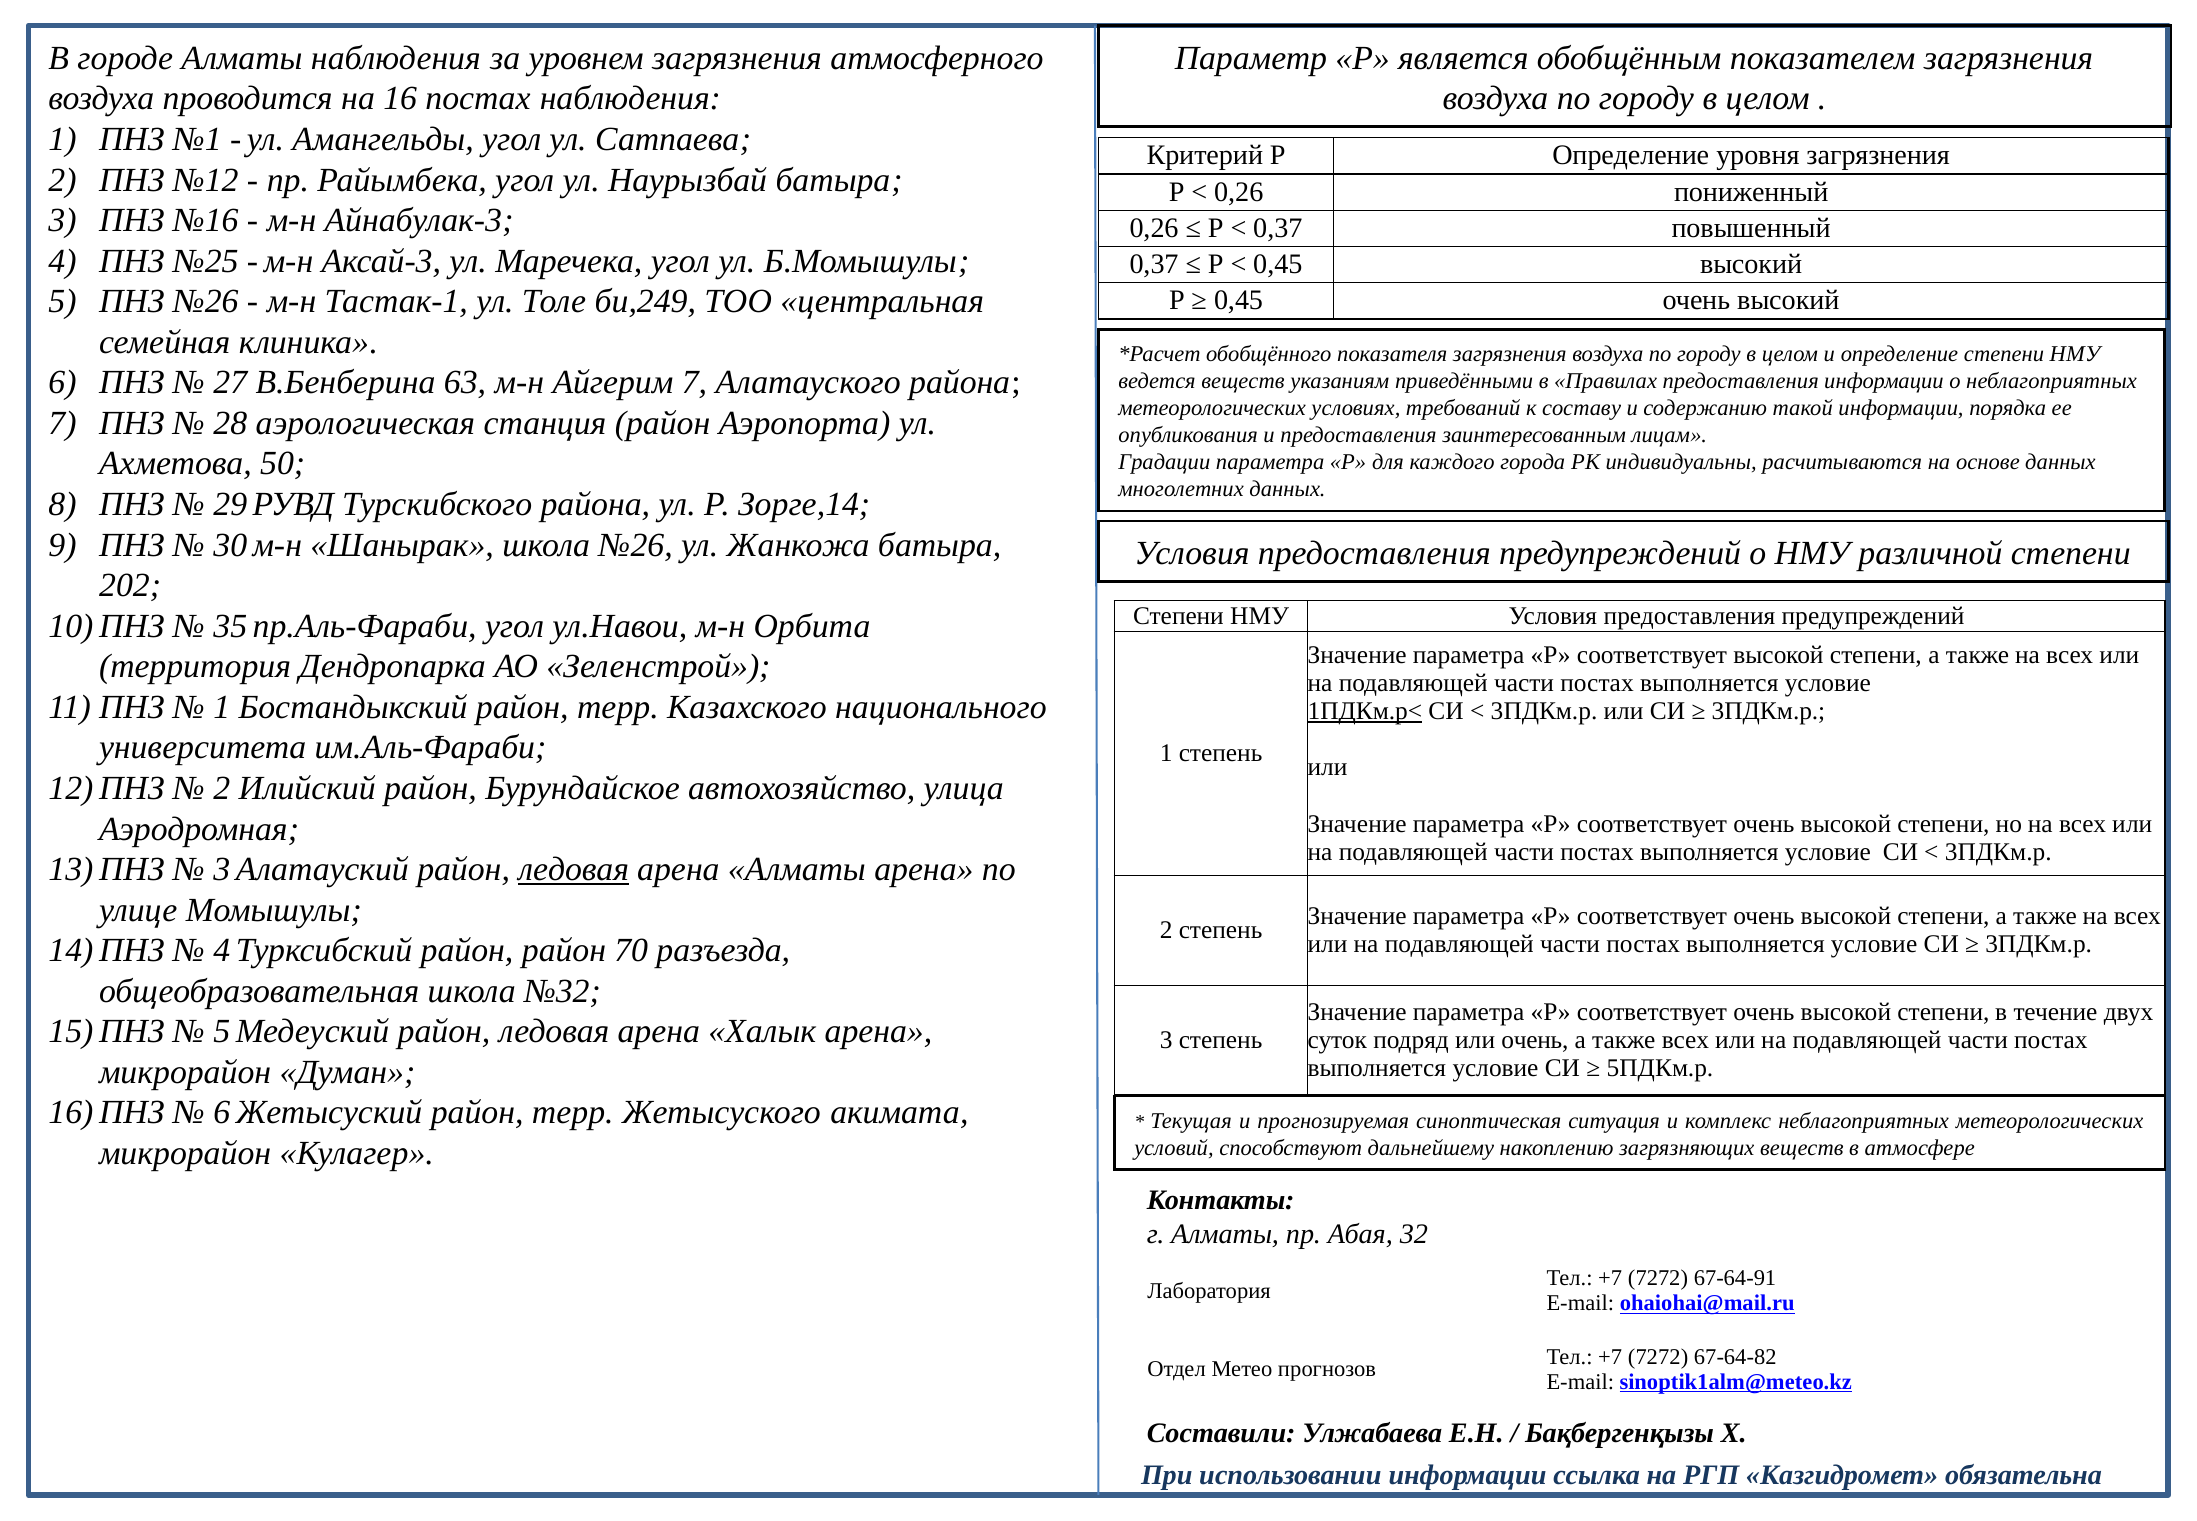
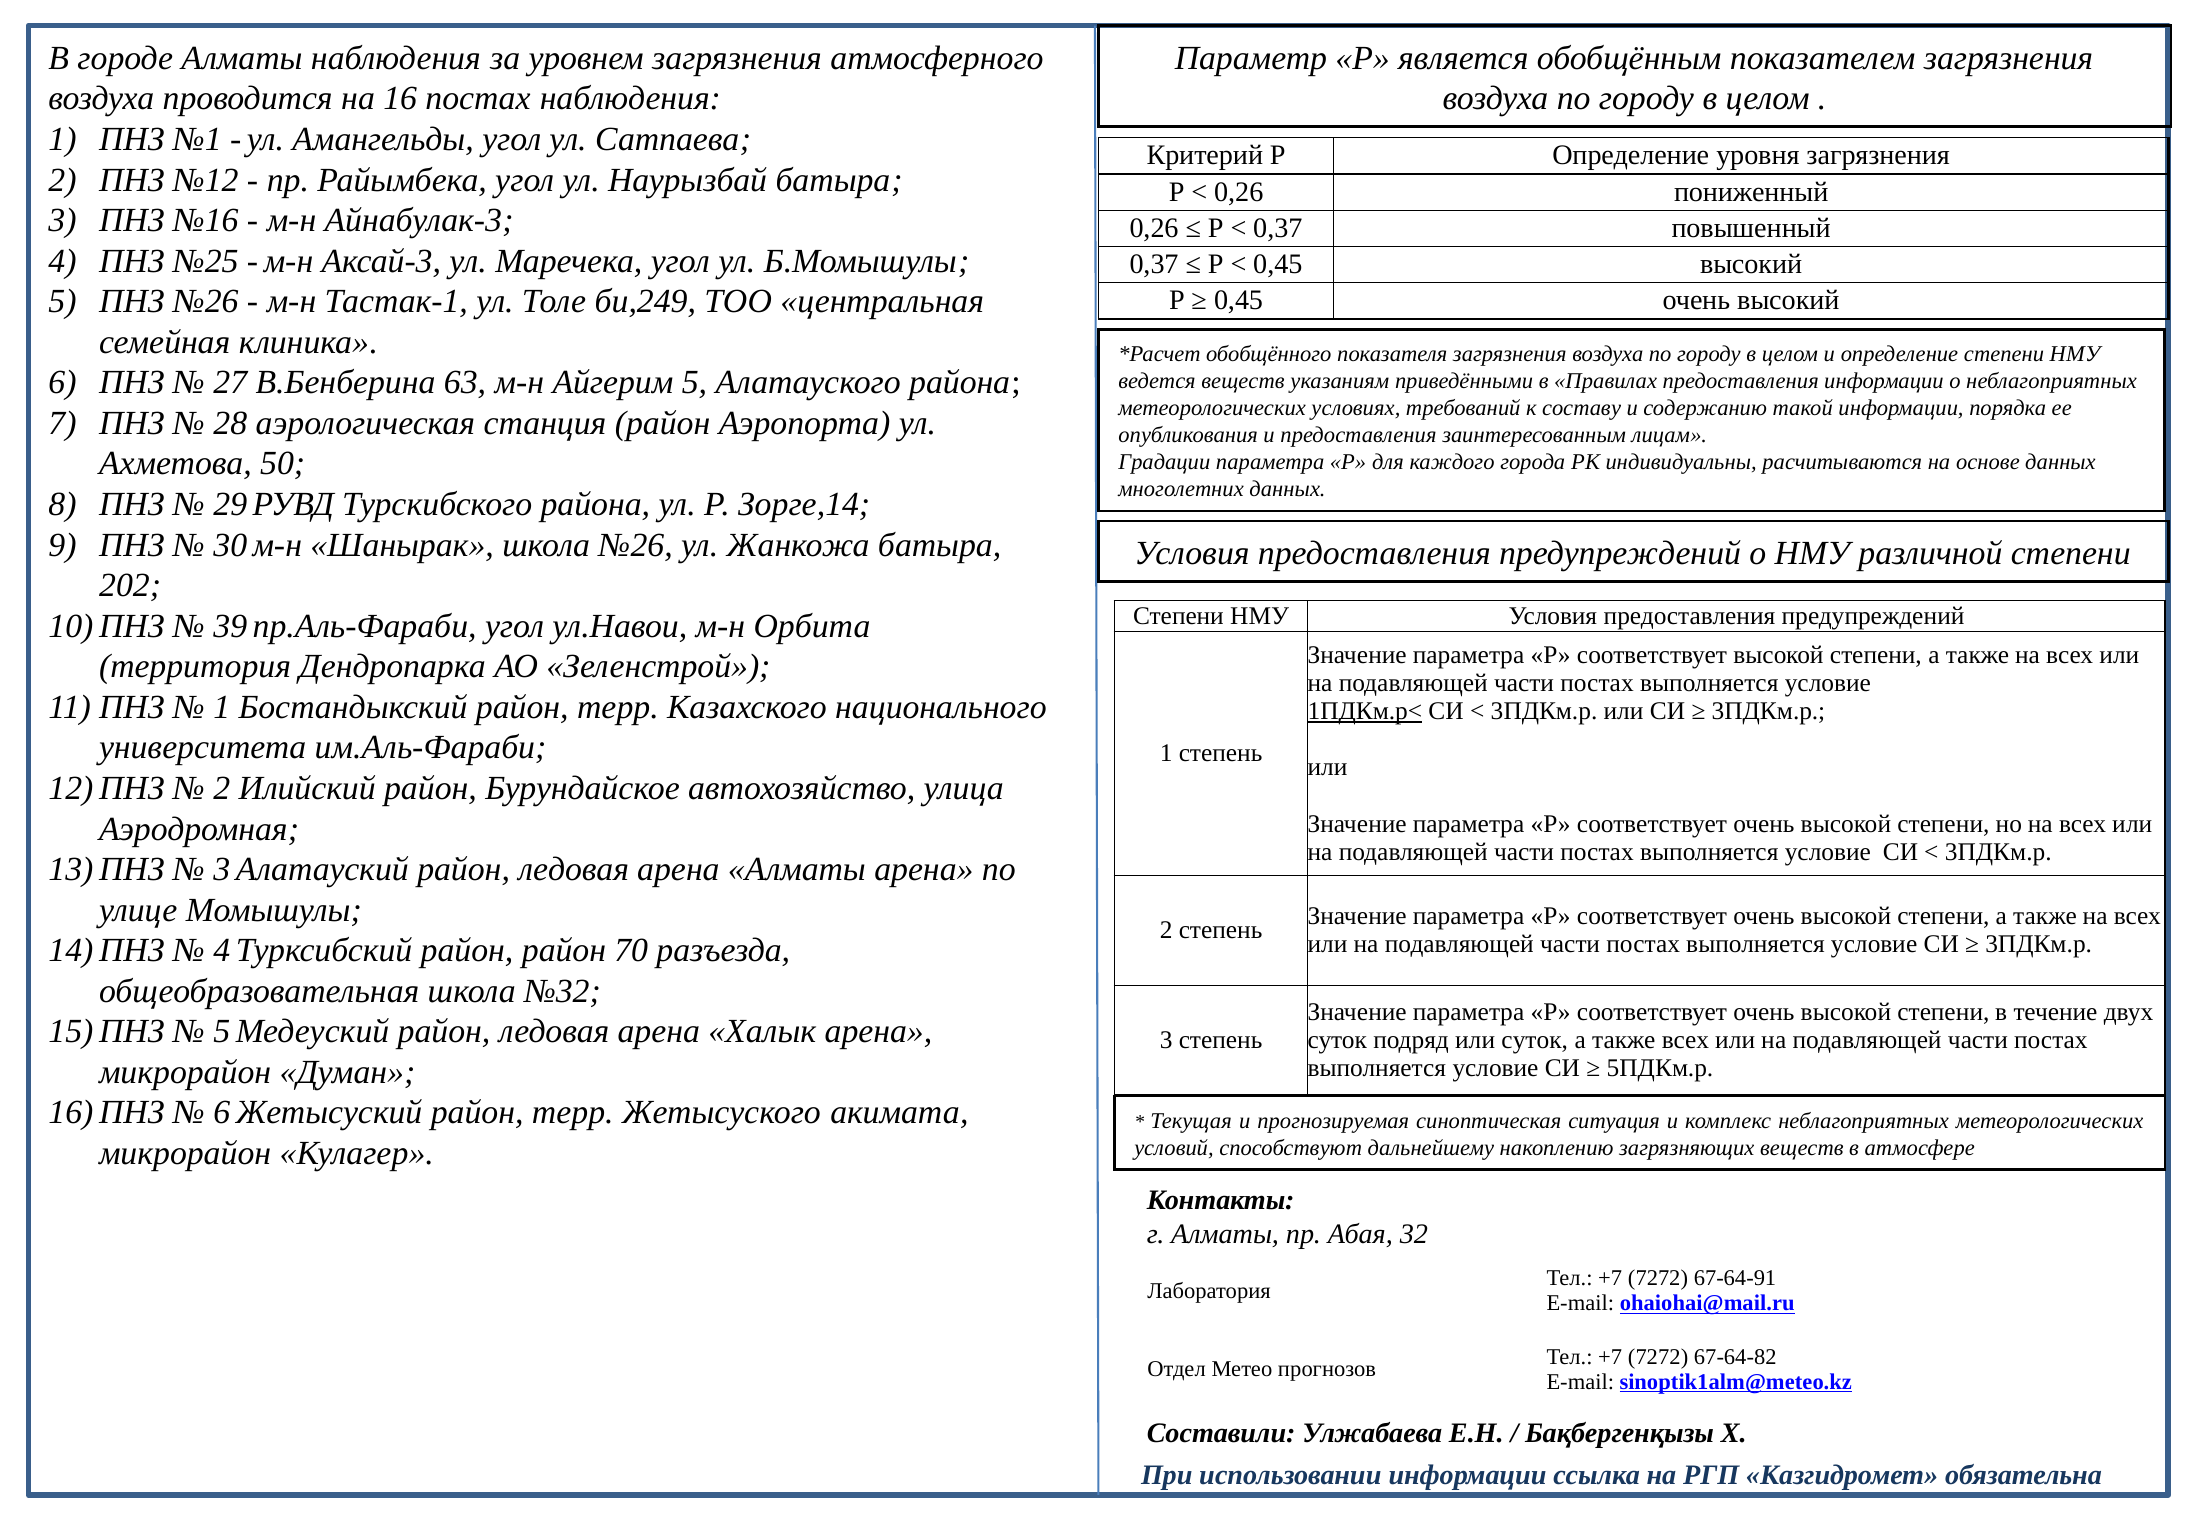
Айгерим 7: 7 -> 5
35: 35 -> 39
ледовая at (574, 869) underline: present -> none
или очень: очень -> суток
